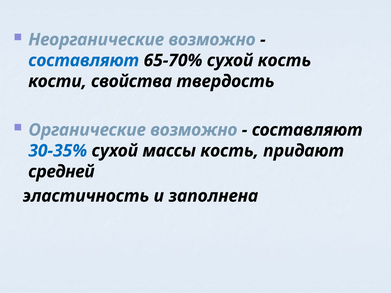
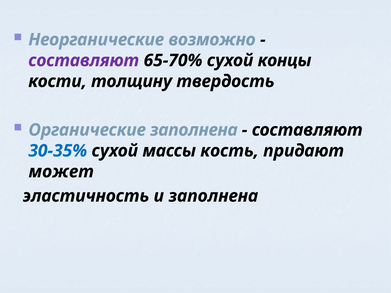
составляют at (84, 61) colour: blue -> purple
сухой кость: кость -> концы
свойства: свойства -> толщину
Органические возможно: возможно -> заполнена
средней: средней -> может
